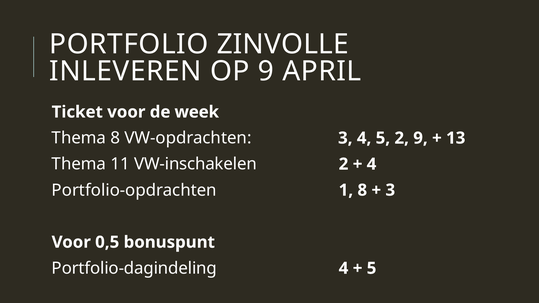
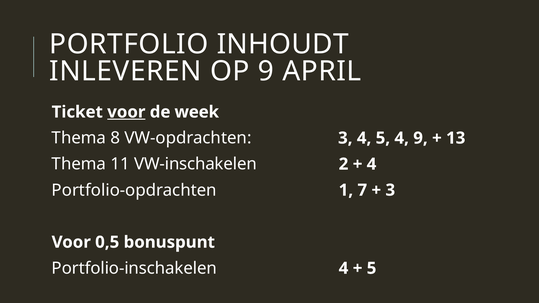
ZINVOLLE: ZINVOLLE -> INHOUDT
voor at (126, 112) underline: none -> present
5 2: 2 -> 4
1 8: 8 -> 7
Portfolio-dagindeling: Portfolio-dagindeling -> Portfolio-inschakelen
